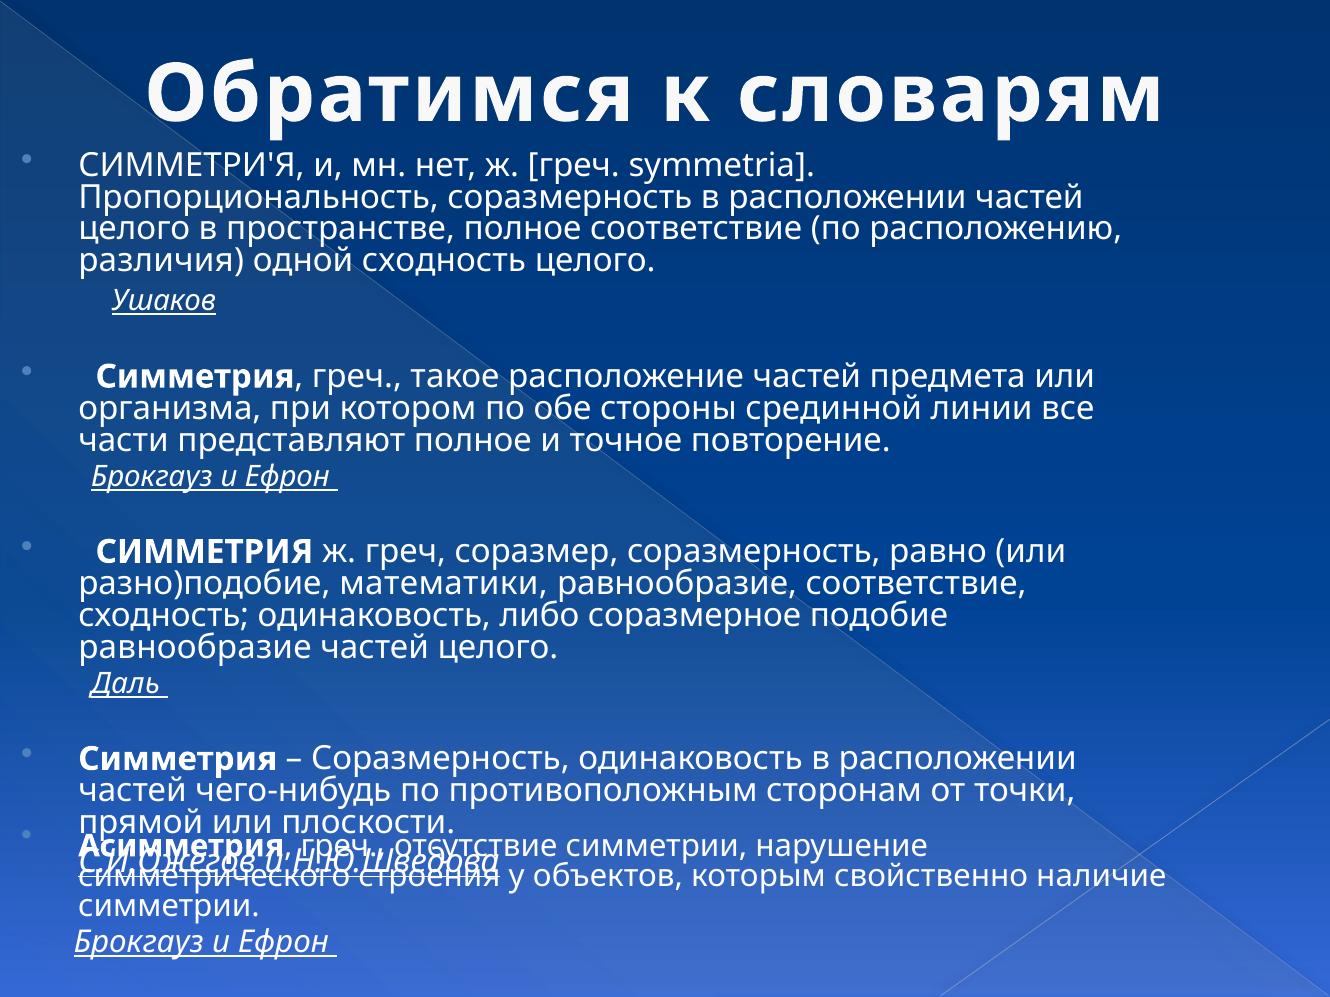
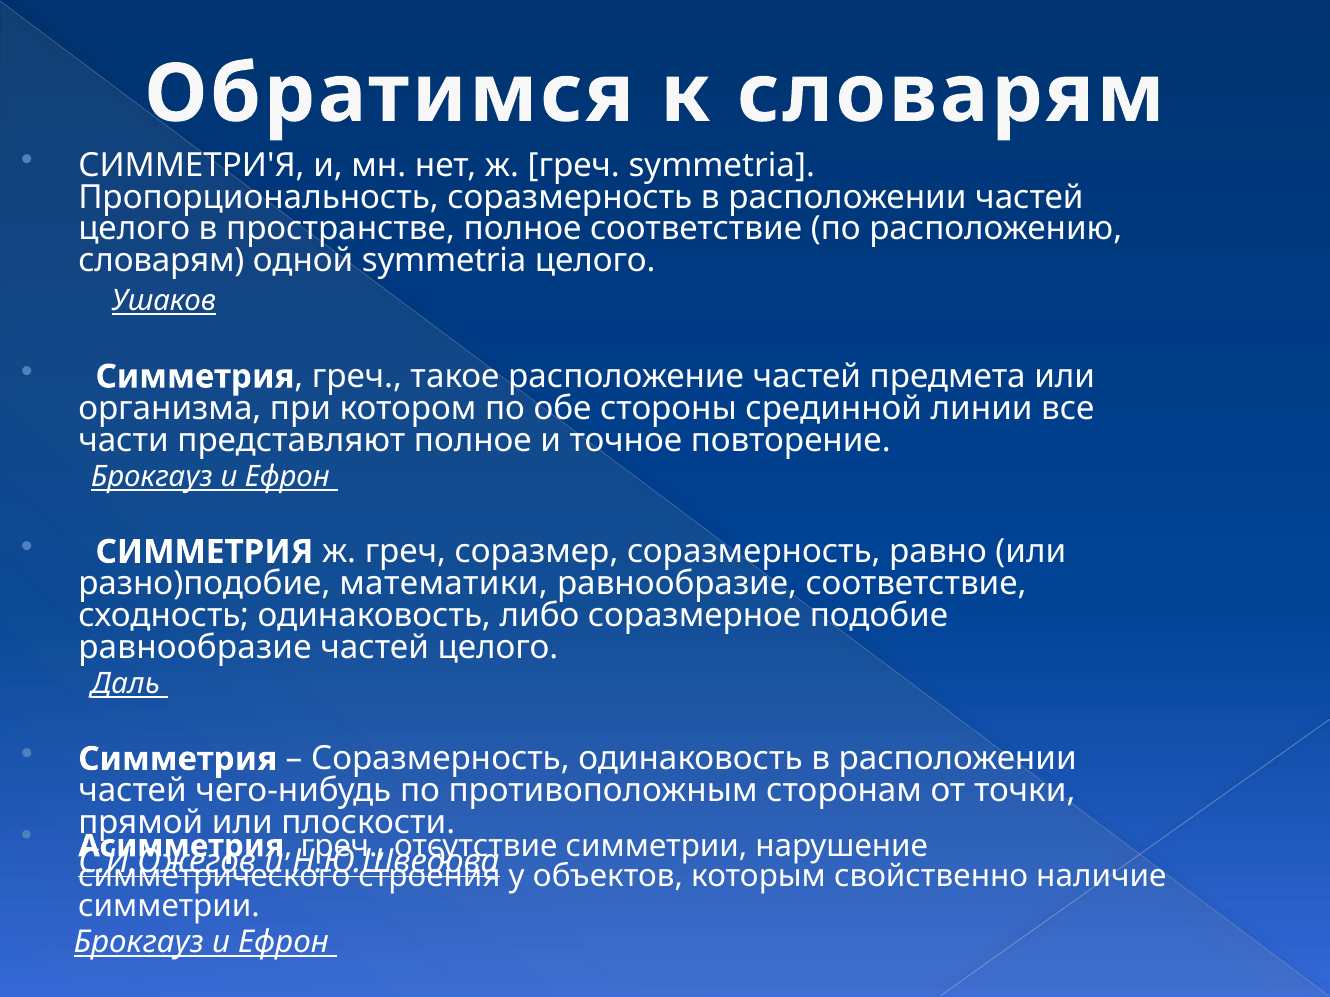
различия at (161, 261): различия -> словарям
одной сходность: сходность -> symmetria
